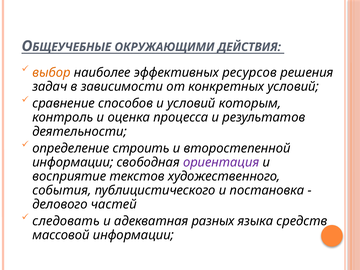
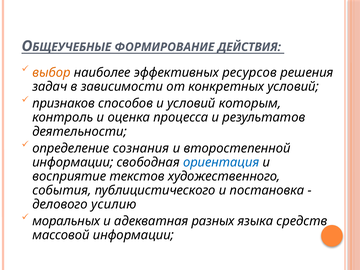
ОКРУЖАЮЩИМИ: ОКРУЖАЮЩИМИ -> ФОРМИРОВАНИЕ
сравнение: сравнение -> признаков
строить: строить -> сознания
ориентация colour: purple -> blue
частей: частей -> усилию
следовать: следовать -> моральных
